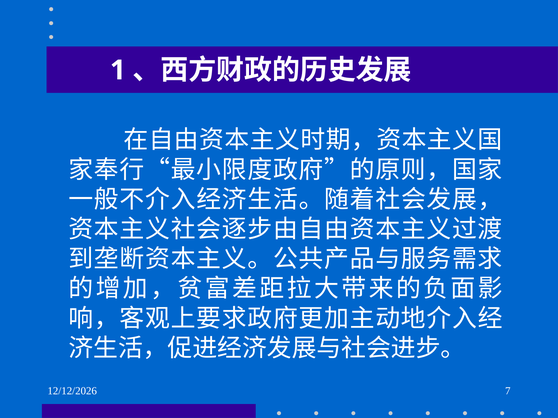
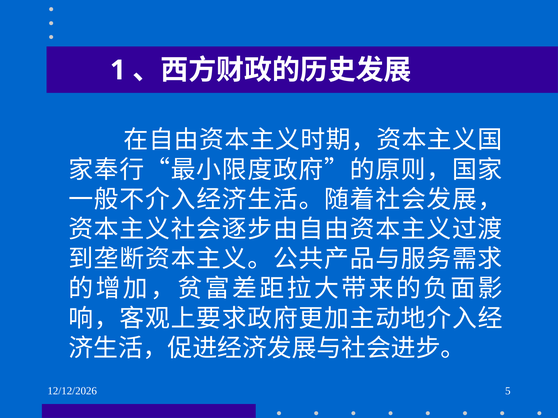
7: 7 -> 5
